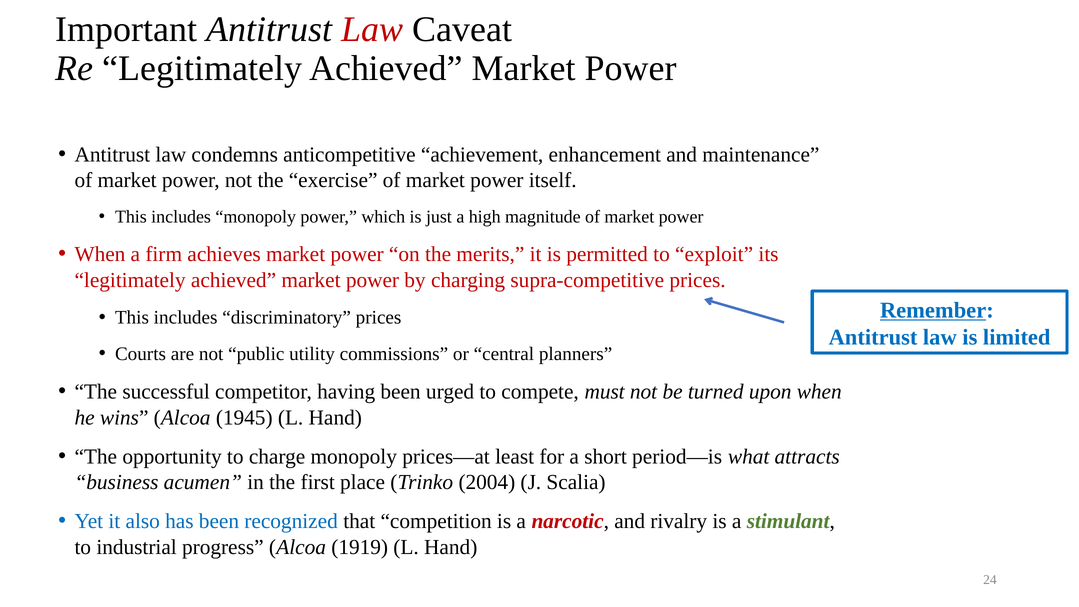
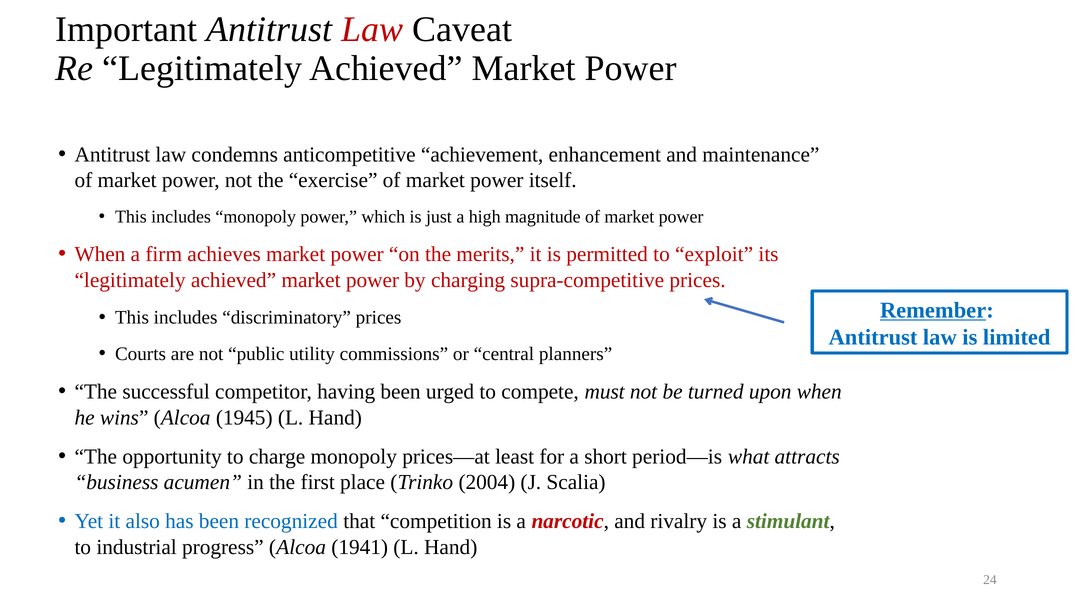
1919: 1919 -> 1941
